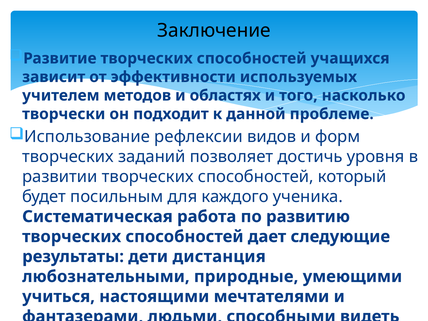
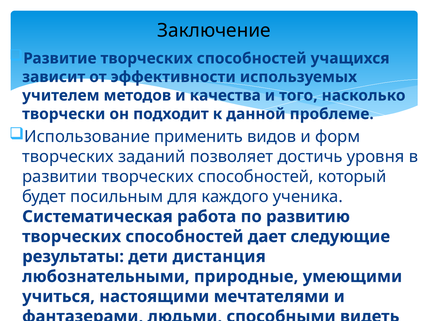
областях: областях -> качества
рефлексии: рефлексии -> применить
